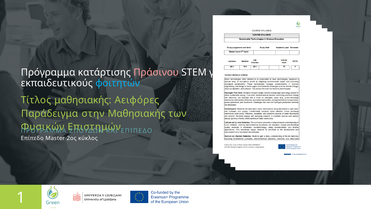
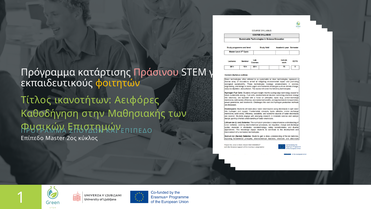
φοιτητών colour: light blue -> yellow
Τίτλος μαθησιακής: μαθησιακής -> ικανοτήτων
Παράδειγμα: Παράδειγμα -> Καθοδήγηση
